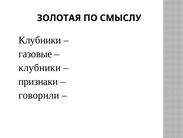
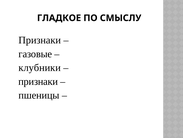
ЗОЛОТАЯ: ЗОЛОТАЯ -> ГЛАДКОЕ
Клубники at (40, 40): Клубники -> Признаки
говорили: говорили -> пшеницы
